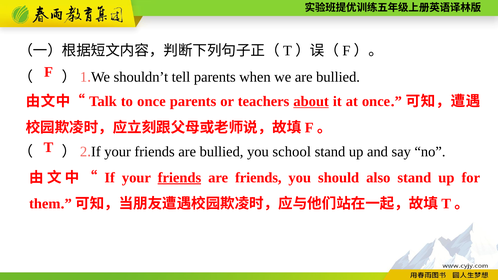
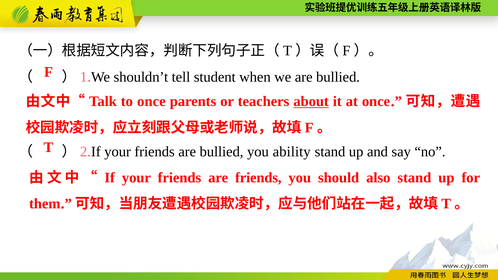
tell parents: parents -> student
school: school -> ability
friends at (179, 178) underline: present -> none
